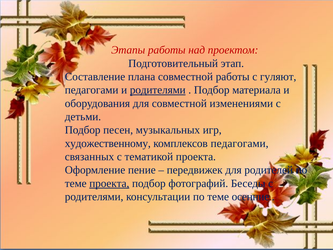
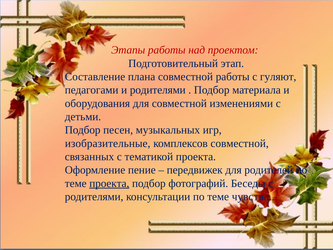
родителями at (158, 90) underline: present -> none
художественному: художественному -> изобразительные
комплексов педагогами: педагогами -> совместной
осенние: осенние -> чувства
